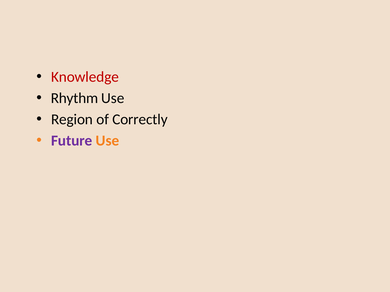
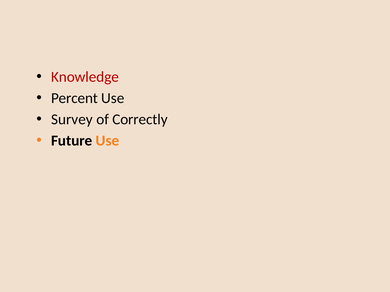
Rhythm: Rhythm -> Percent
Region: Region -> Survey
Future colour: purple -> black
